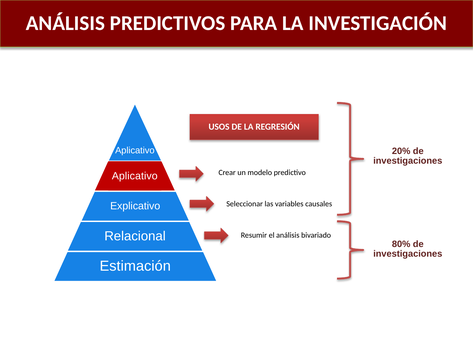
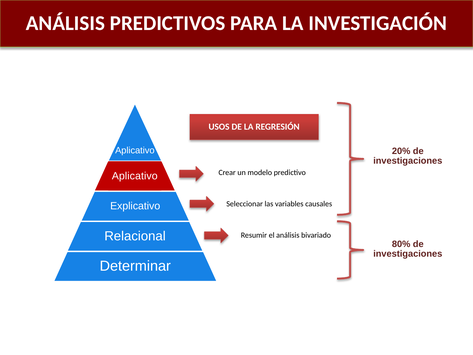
Estimación: Estimación -> Determinar
